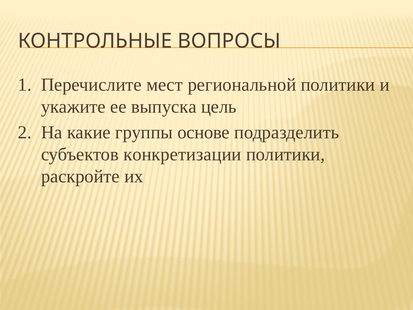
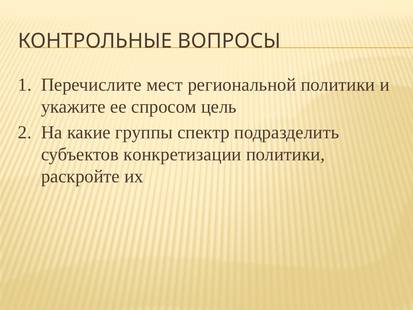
выпуска: выпуска -> спросом
основе: основе -> спектр
